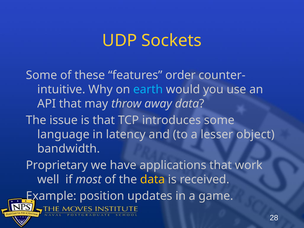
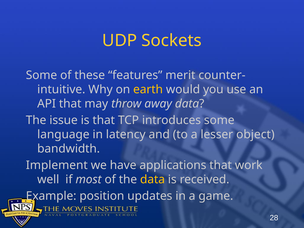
order: order -> merit
earth colour: light blue -> yellow
Proprietary: Proprietary -> Implement
